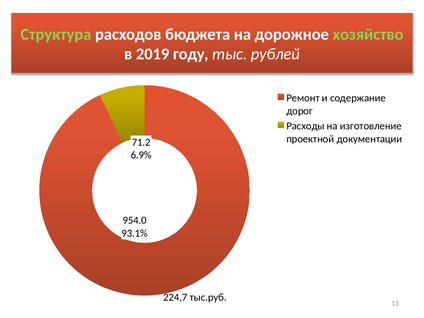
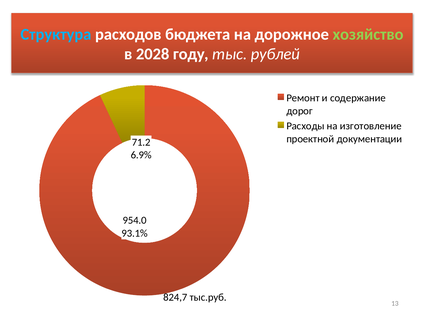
Структура colour: light green -> light blue
2019: 2019 -> 2028
224,7: 224,7 -> 824,7
